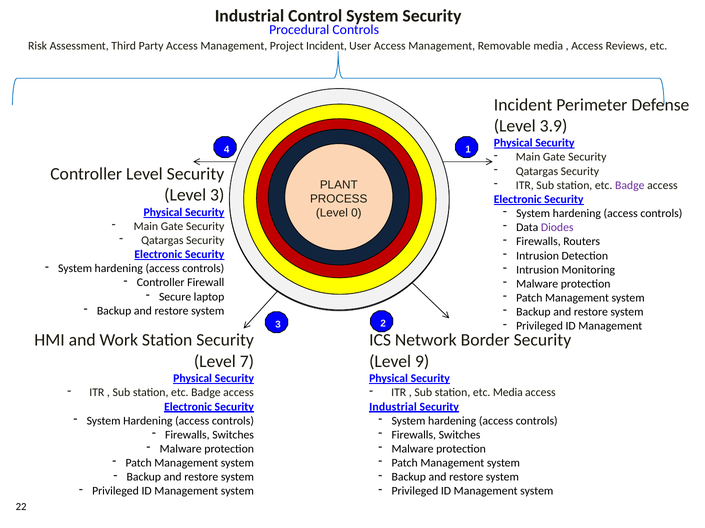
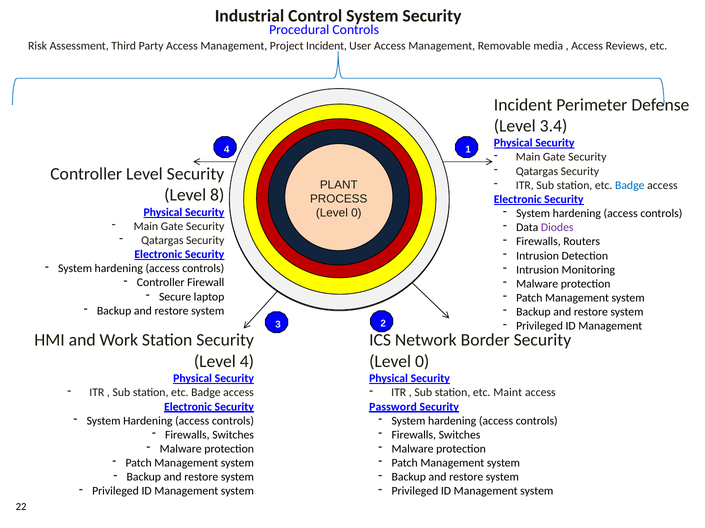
3.9: 3.9 -> 3.4
Badge at (630, 186) colour: purple -> blue
Level 3: 3 -> 8
Level 7: 7 -> 4
9 at (422, 362): 9 -> 0
etc Media: Media -> Maint
Industrial at (393, 407): Industrial -> Password
